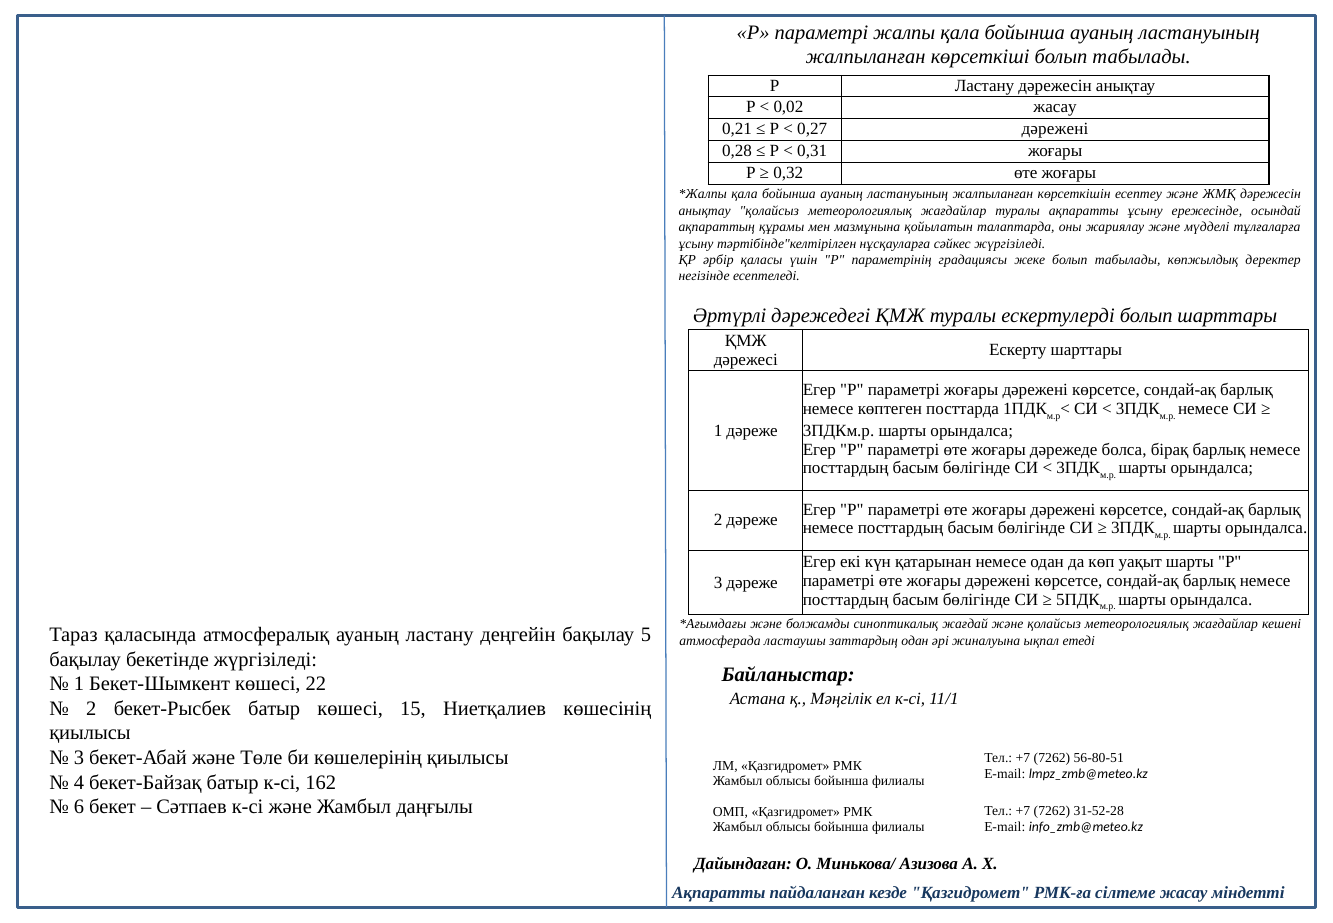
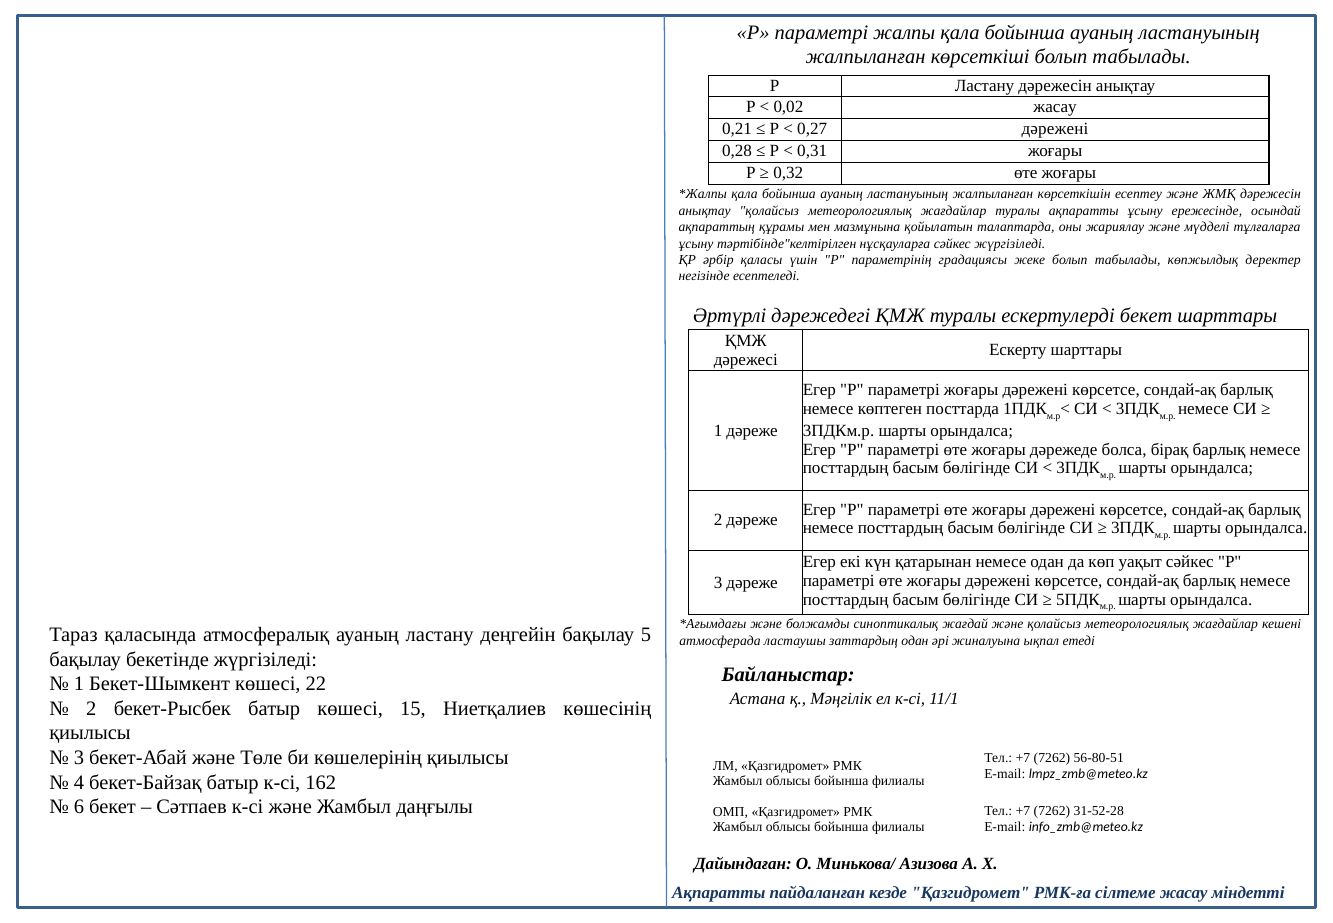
ескертулерді болып: болып -> бекет
уақыт шарты: шарты -> сәйкес
